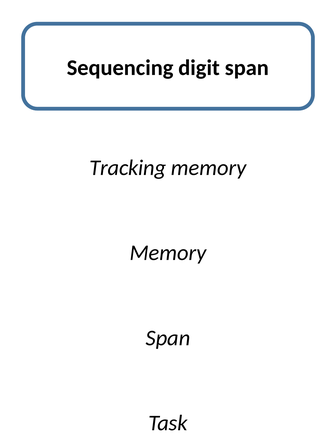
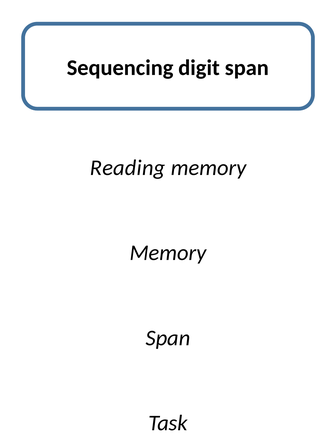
Tracking: Tracking -> Reading
